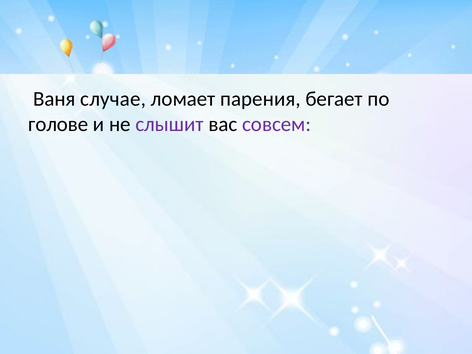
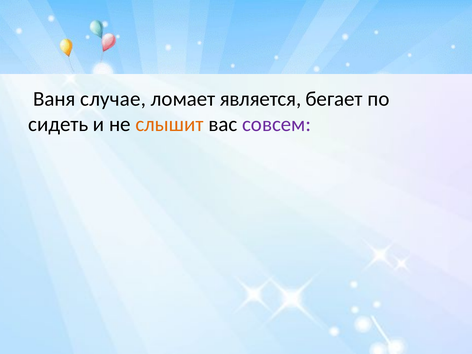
парения: парения -> является
голове: голове -> сидеть
слышит colour: purple -> orange
